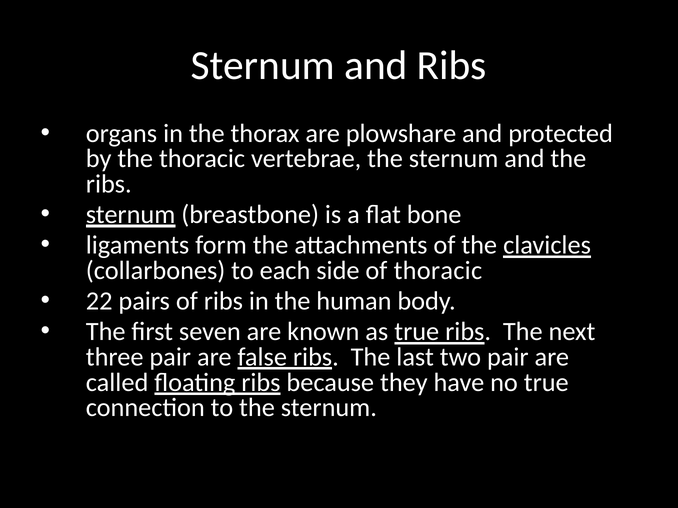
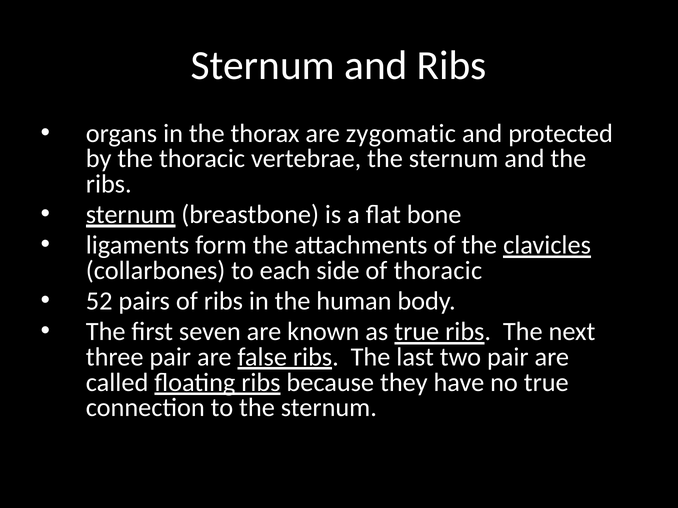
plowshare: plowshare -> zygomatic
22: 22 -> 52
